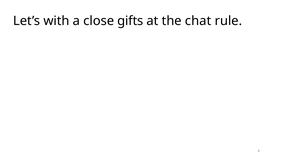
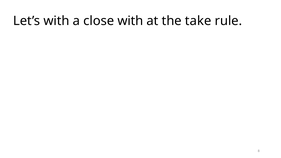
close gifts: gifts -> with
chat: chat -> take
